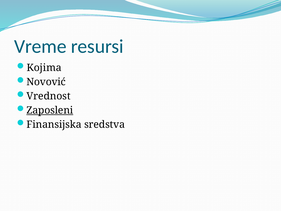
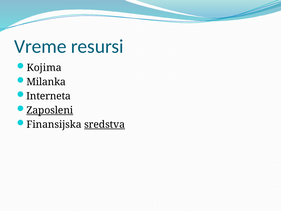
Novović: Novović -> Milanka
Vrednost: Vrednost -> Interneta
sredstva underline: none -> present
